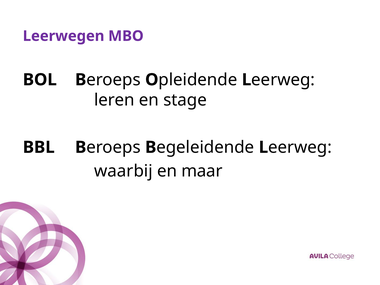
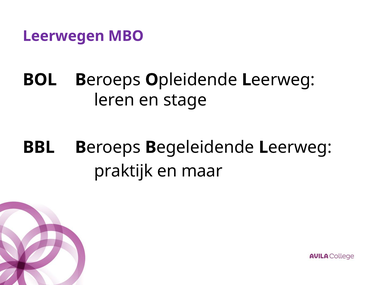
waarbij: waarbij -> praktijk
